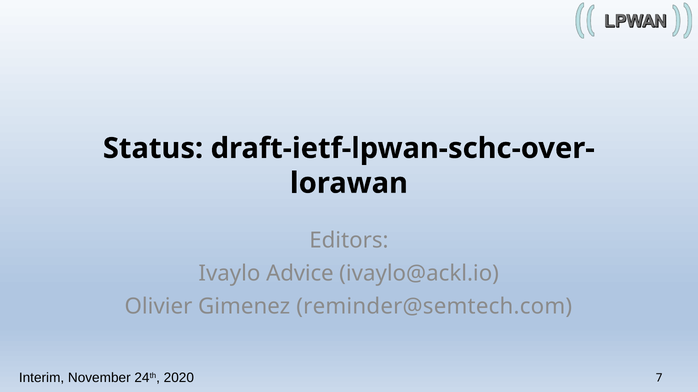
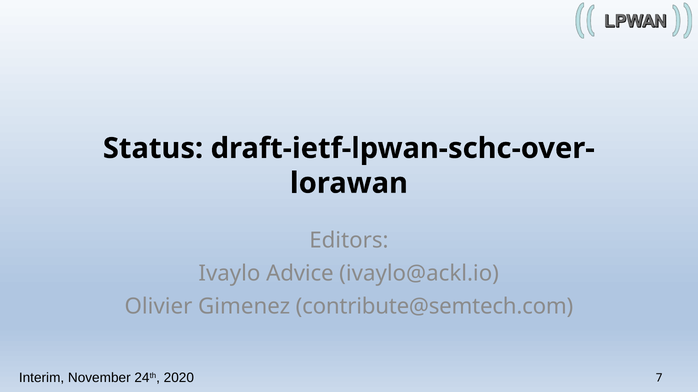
reminder@semtech.com: reminder@semtech.com -> contribute@semtech.com
